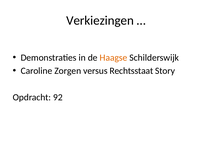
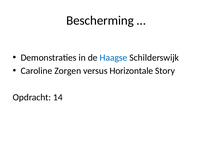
Verkiezingen: Verkiezingen -> Bescherming
Haagse colour: orange -> blue
Rechtsstaat: Rechtsstaat -> Horizontale
92: 92 -> 14
